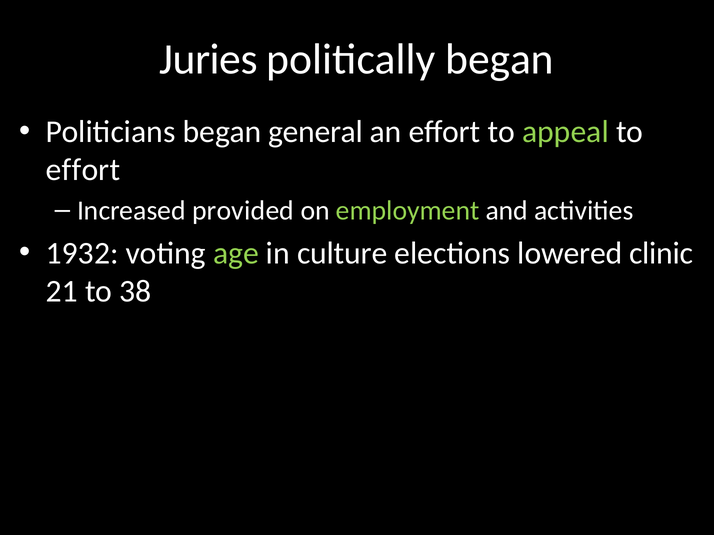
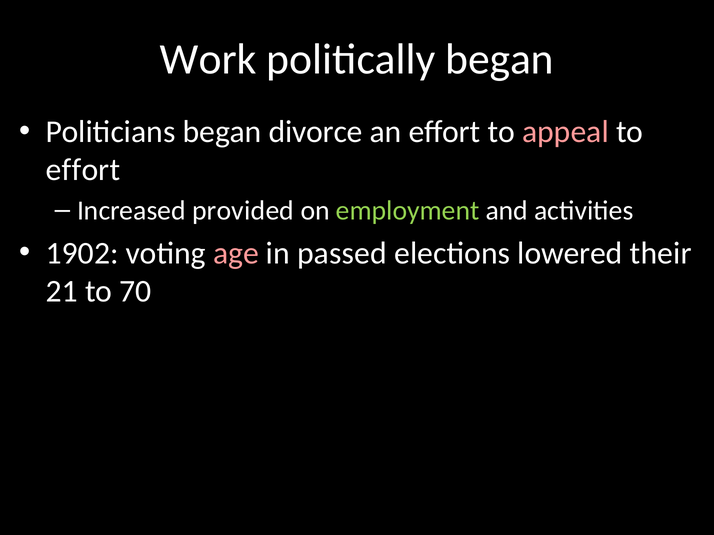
Juries: Juries -> Work
general: general -> divorce
appeal colour: light green -> pink
1932: 1932 -> 1902
age colour: light green -> pink
culture: culture -> passed
clinic: clinic -> their
38: 38 -> 70
